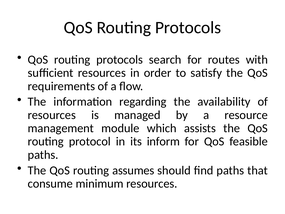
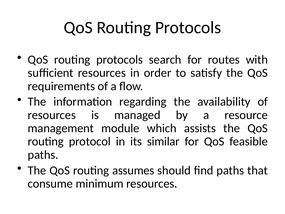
inform: inform -> similar
